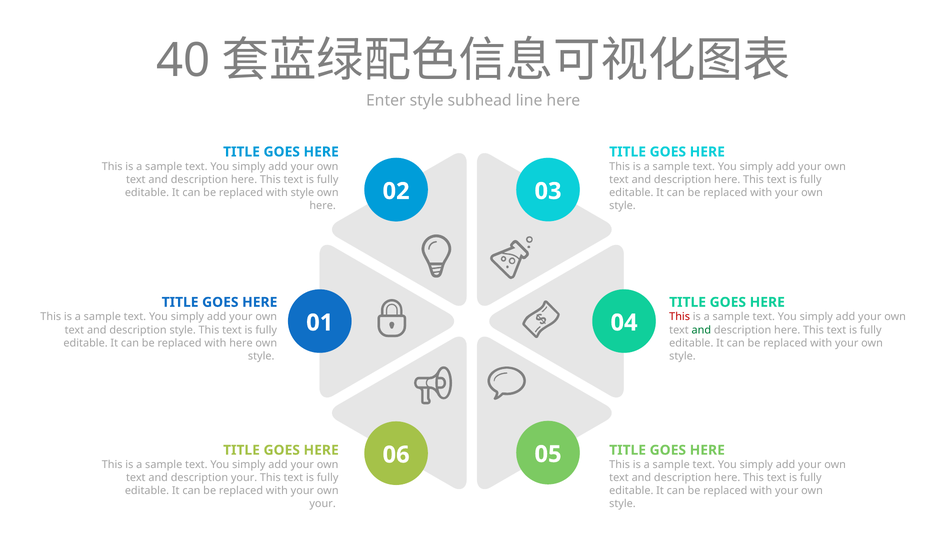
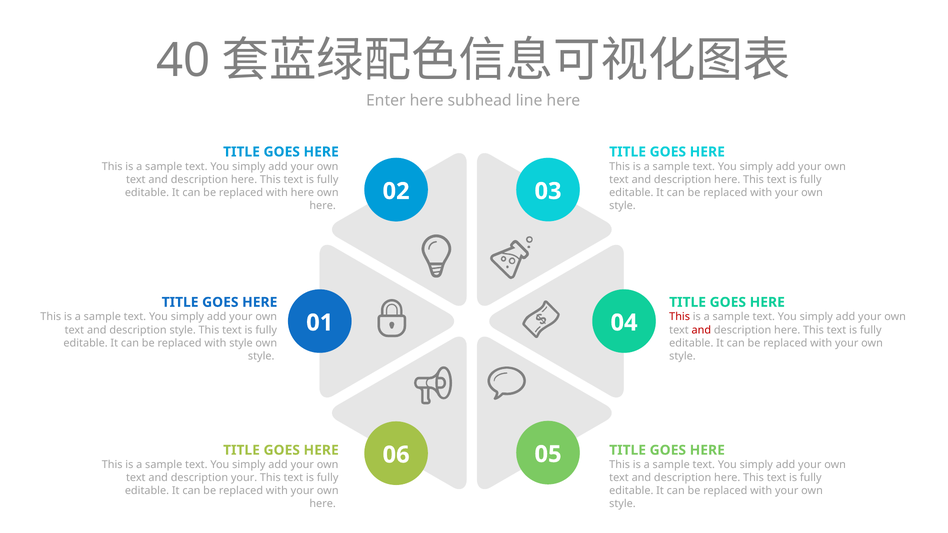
Enter style: style -> here
with style: style -> here
and at (701, 330) colour: green -> red
with here: here -> style
your at (323, 504): your -> here
